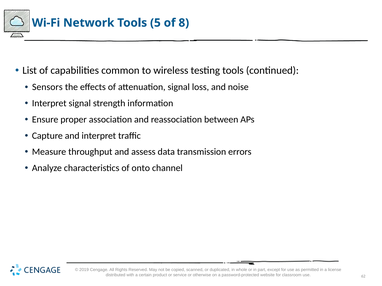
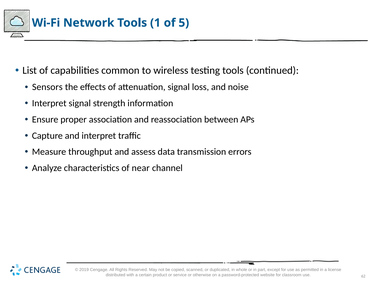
5: 5 -> 1
8: 8 -> 5
onto: onto -> near
